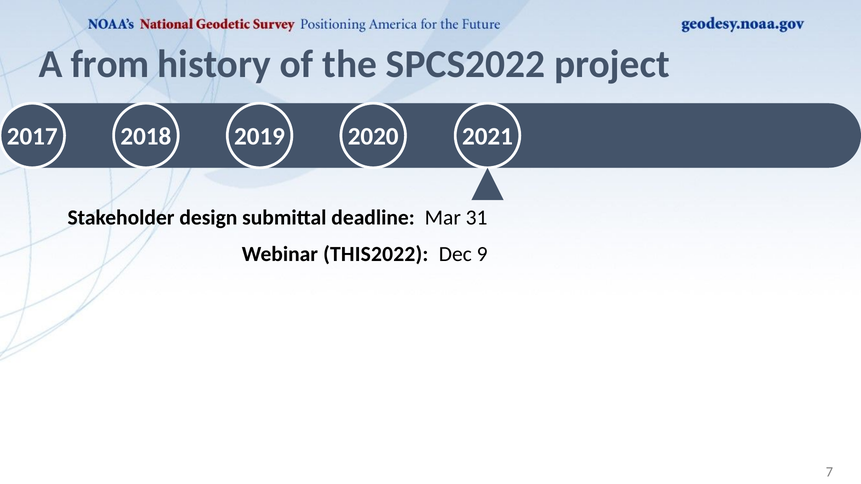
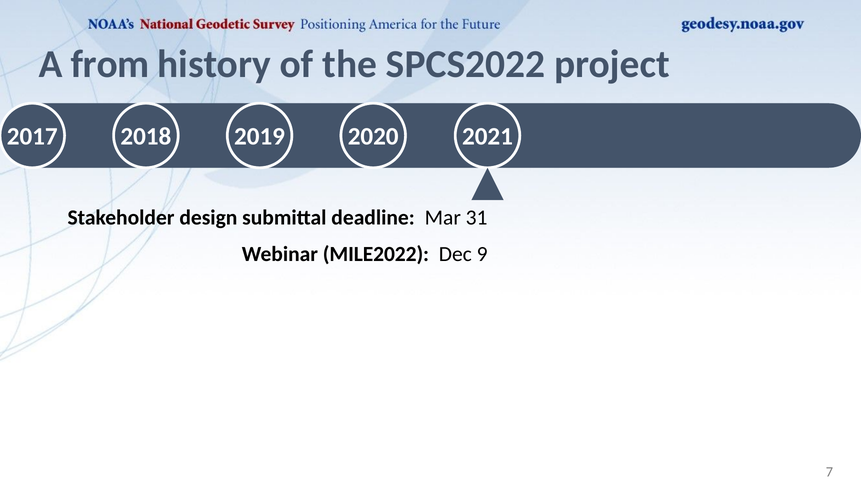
THIS2022: THIS2022 -> MILE2022
